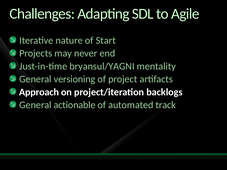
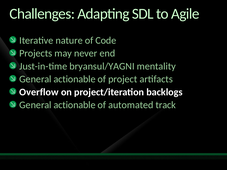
Start: Start -> Code
versioning at (75, 79): versioning -> actionable
Approach: Approach -> Overflow
